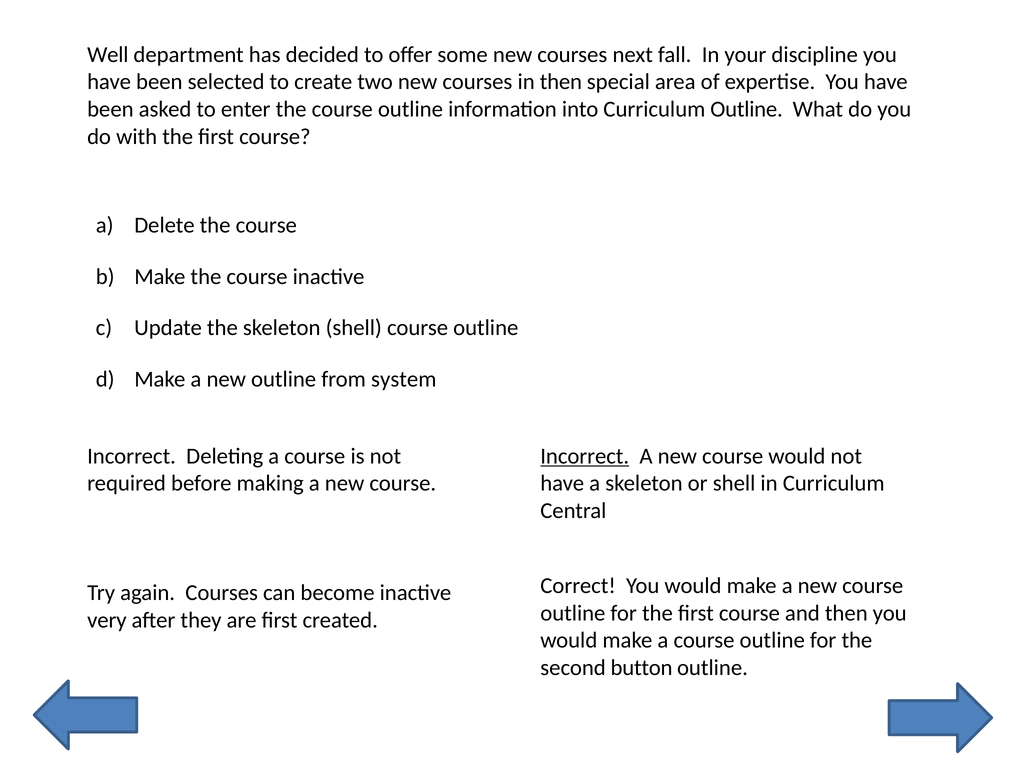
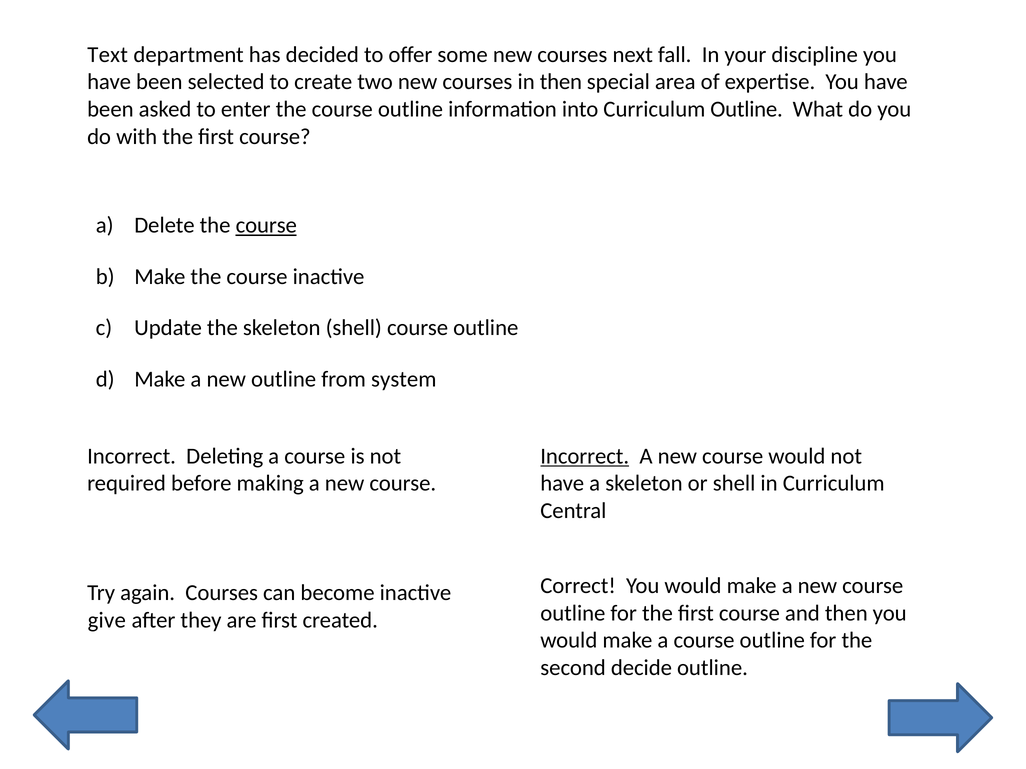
Well: Well -> Text
course at (266, 226) underline: none -> present
very: very -> give
button: button -> decide
